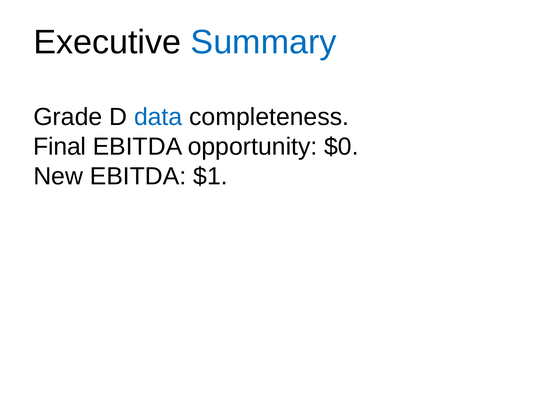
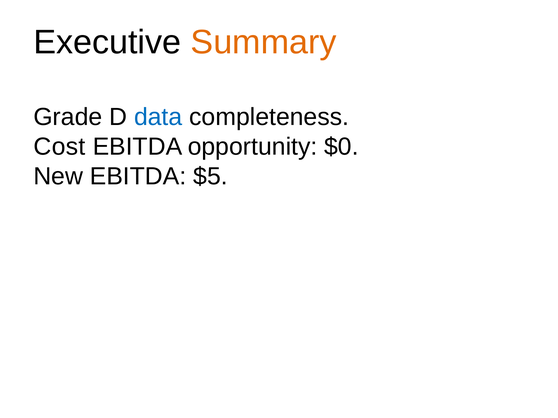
Summary colour: blue -> orange
Final: Final -> Cost
$1: $1 -> $5
